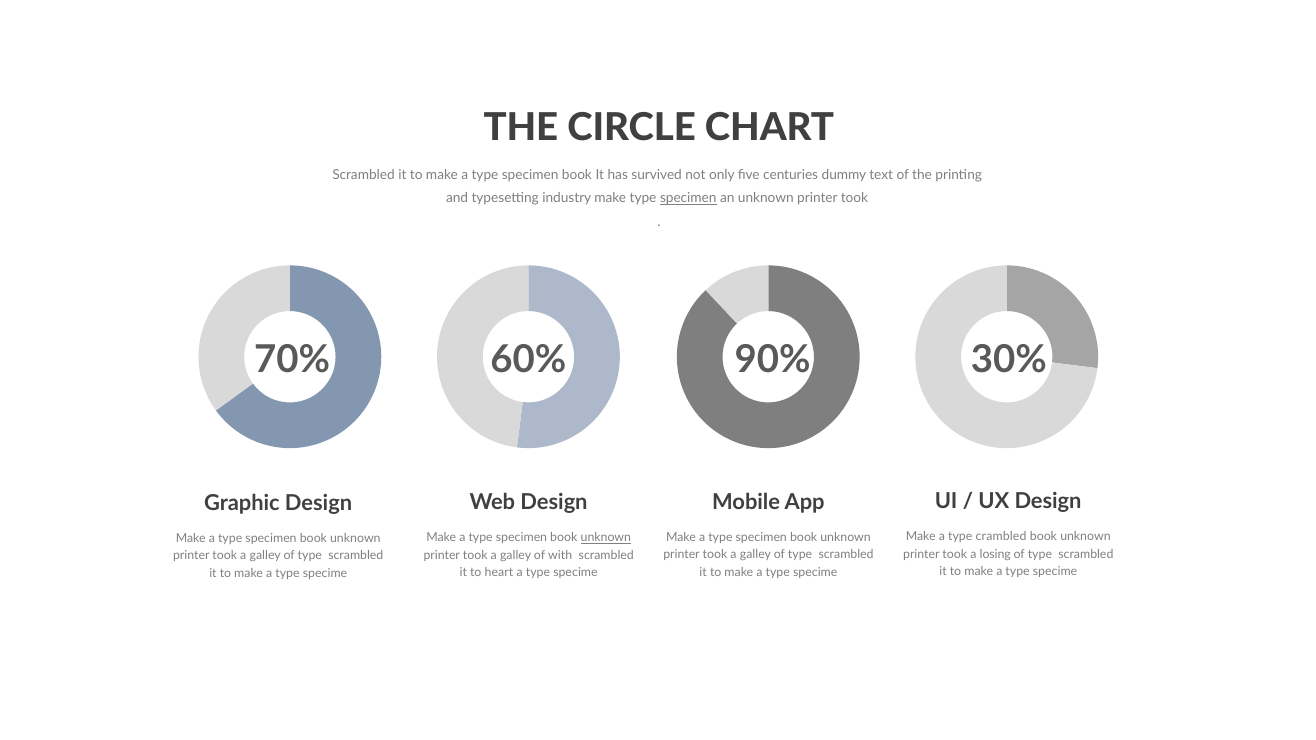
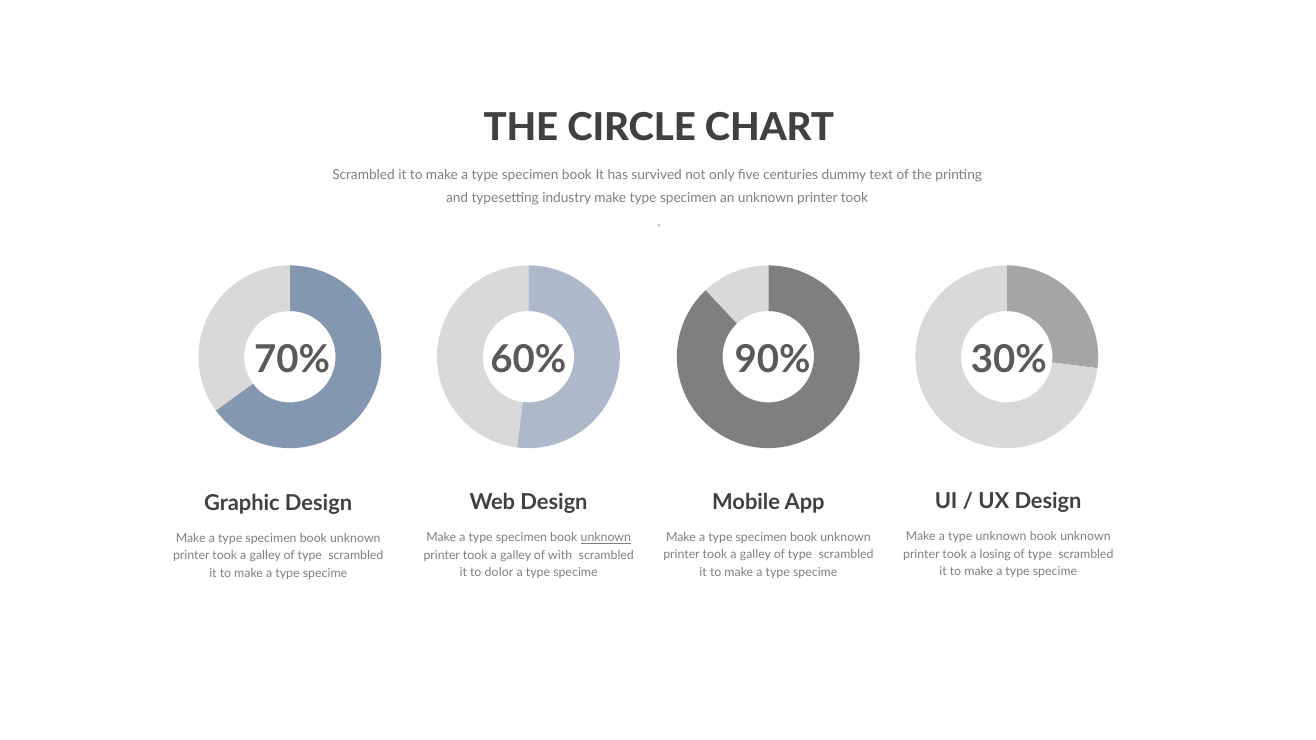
specimen at (688, 198) underline: present -> none
type crambled: crambled -> unknown
heart: heart -> dolor
